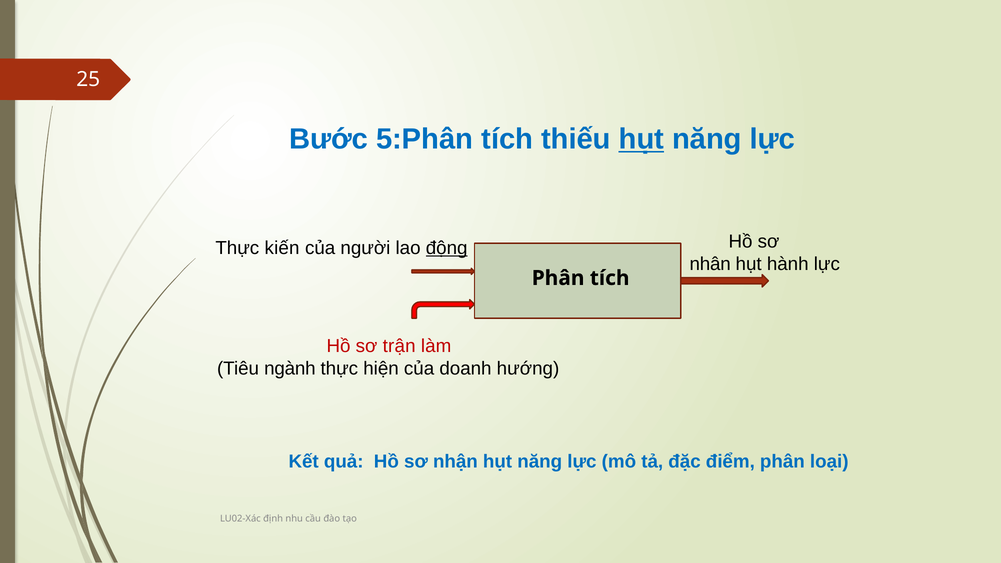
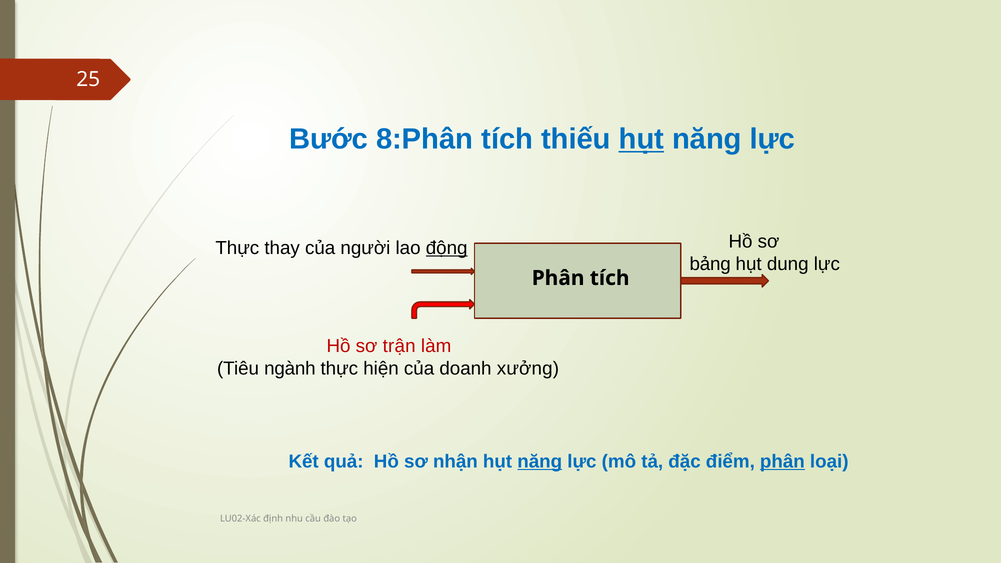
5:Phân: 5:Phân -> 8:Phân
kiến: kiến -> thay
nhân: nhân -> bảng
hành: hành -> dung
hướng: hướng -> xưởng
năng at (540, 461) underline: none -> present
phân at (782, 461) underline: none -> present
